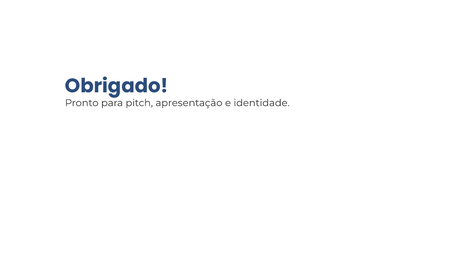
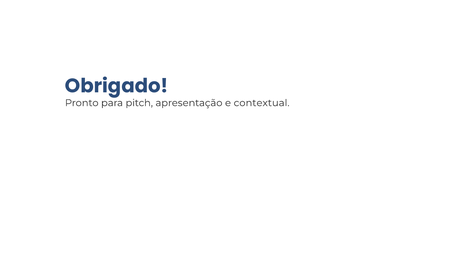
identidade: identidade -> contextual
